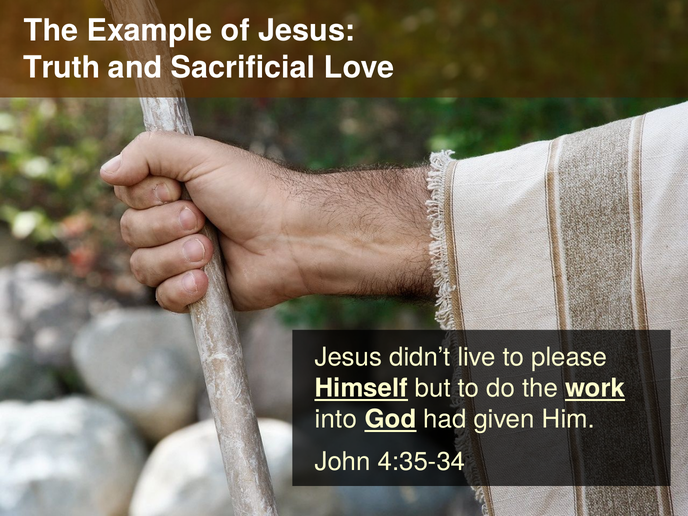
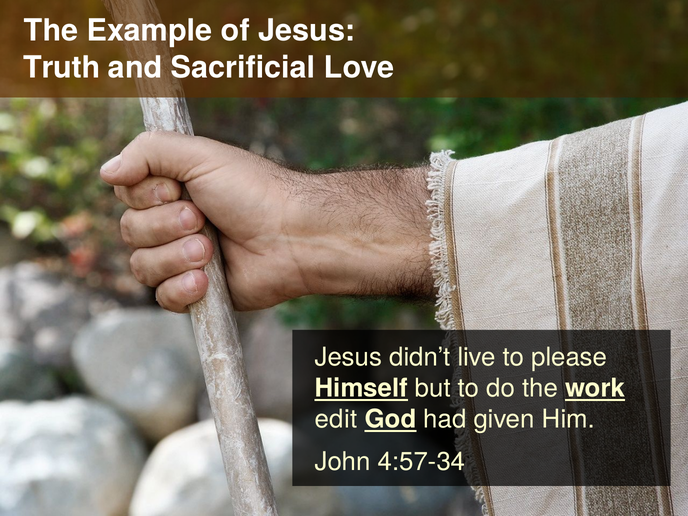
into: into -> edit
4:35-34: 4:35-34 -> 4:57-34
